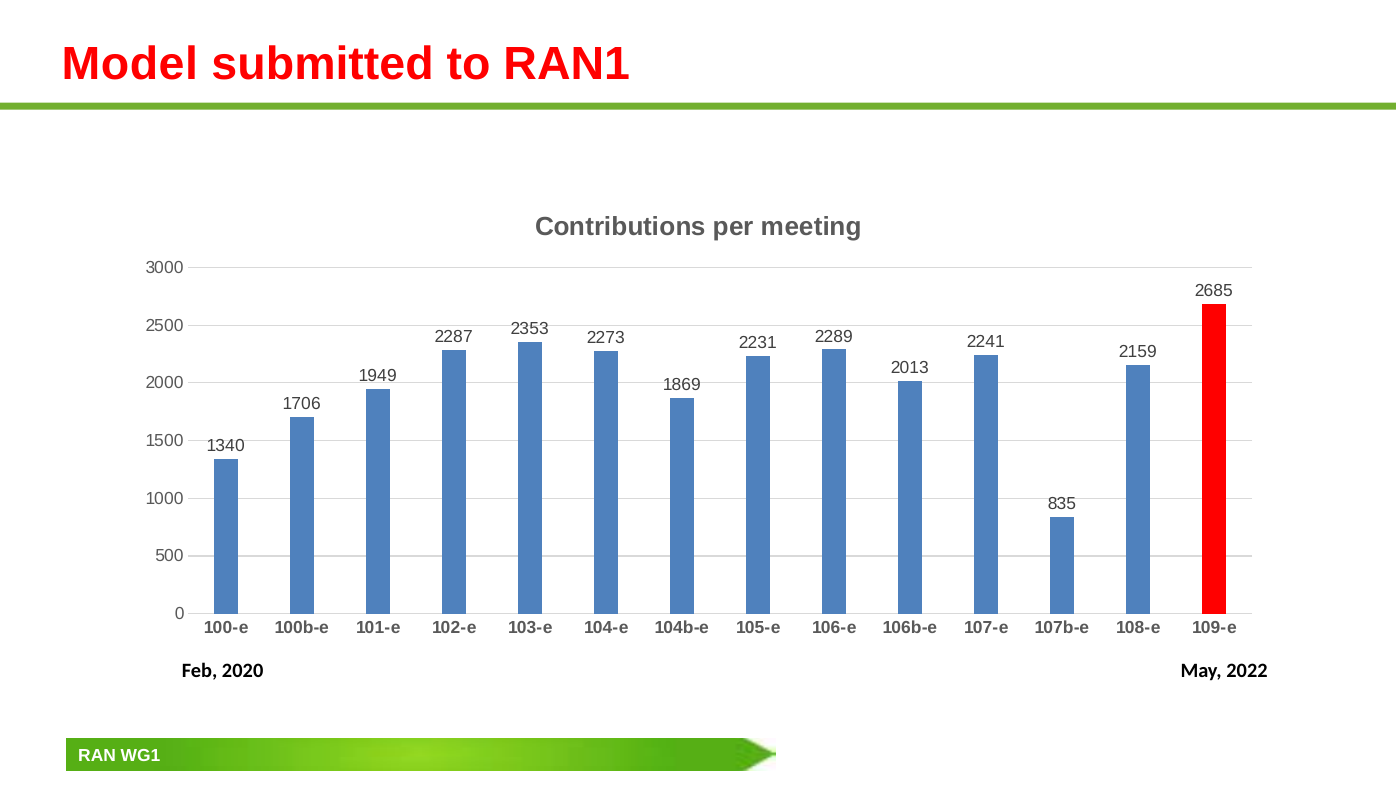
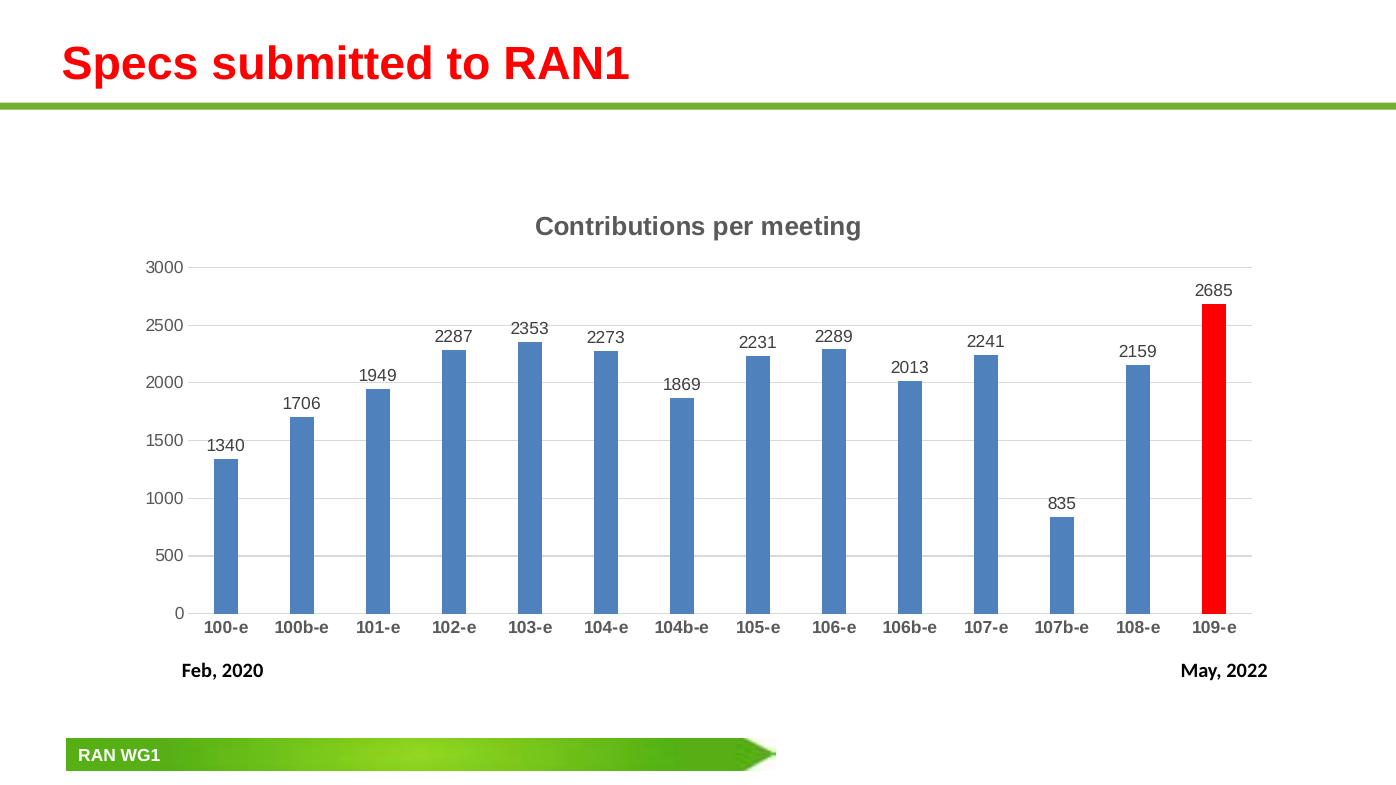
Model: Model -> Specs
